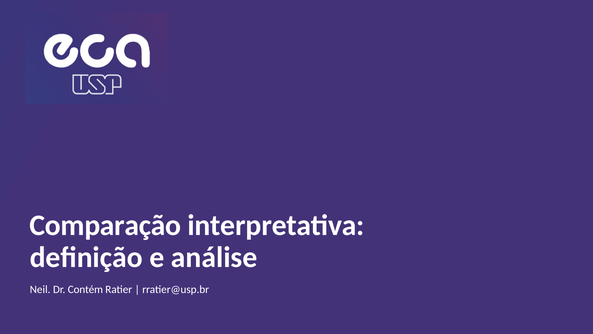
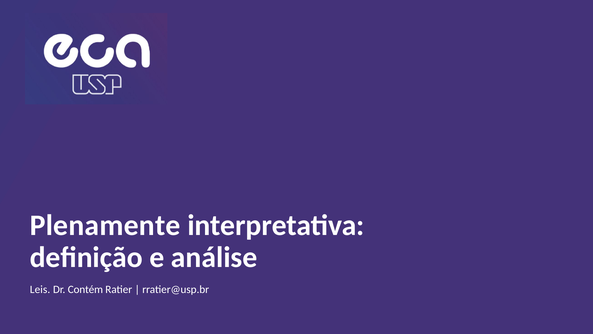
Comparação: Comparação -> Plenamente
Neil: Neil -> Leis
